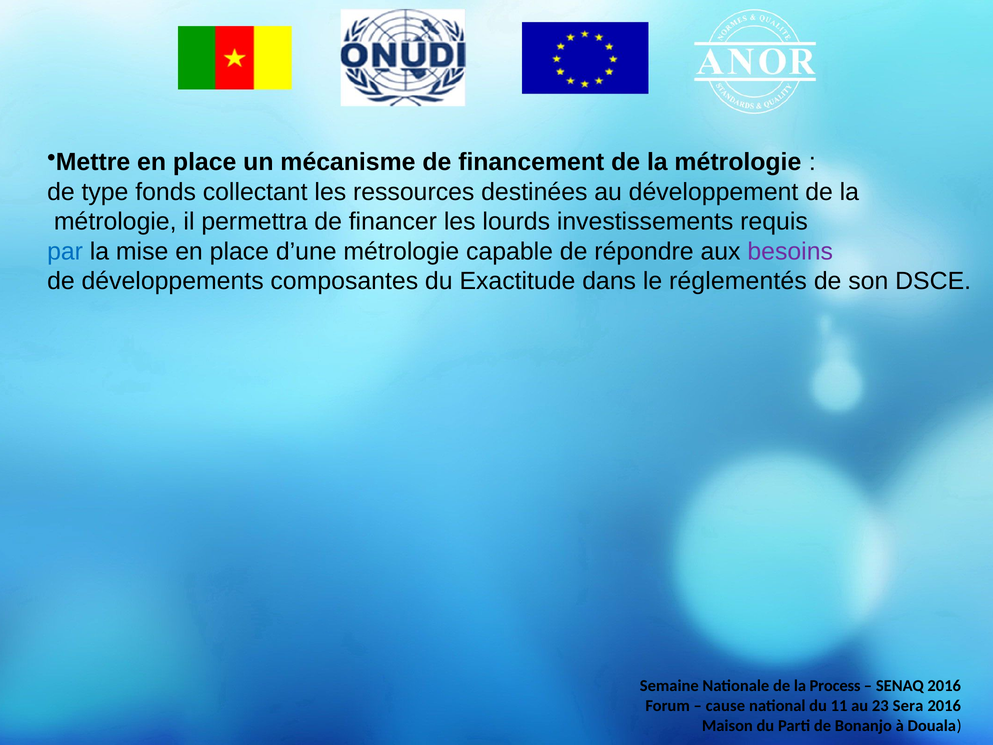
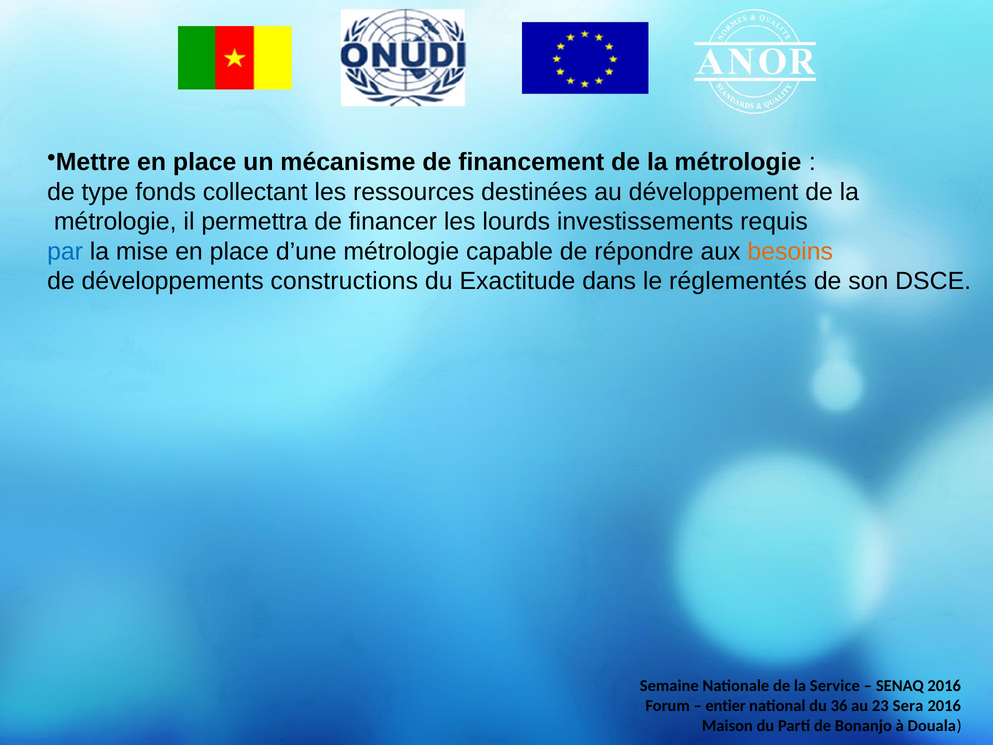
besoins colour: purple -> orange
composantes: composantes -> constructions
Process: Process -> Service
cause: cause -> entier
11: 11 -> 36
